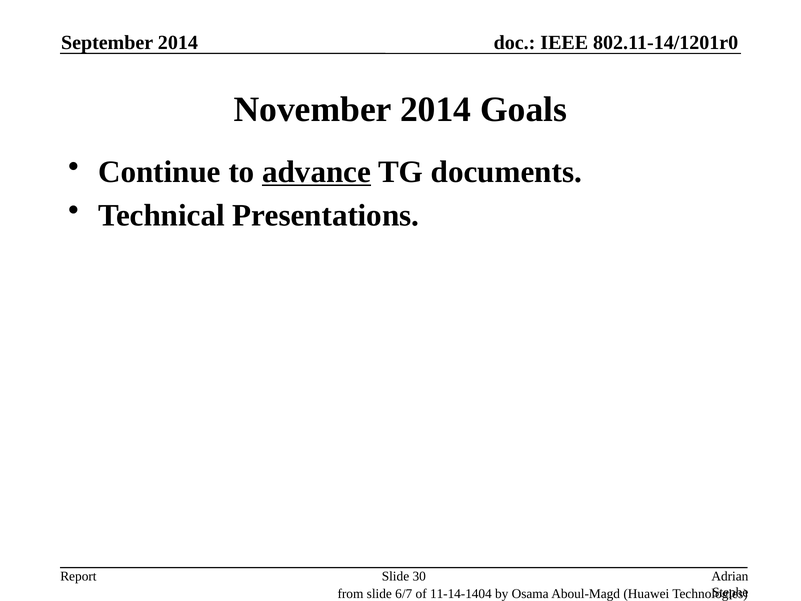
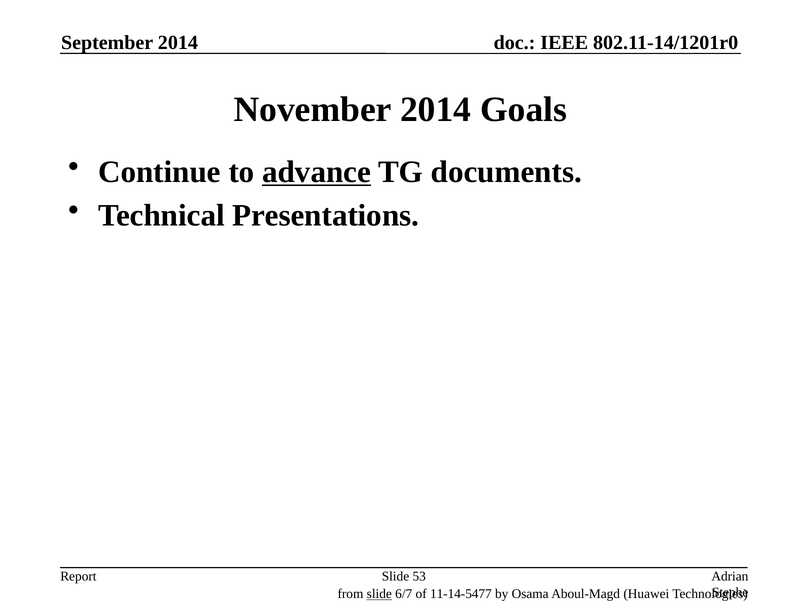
30: 30 -> 53
slide at (379, 594) underline: none -> present
11-14-1404: 11-14-1404 -> 11-14-5477
